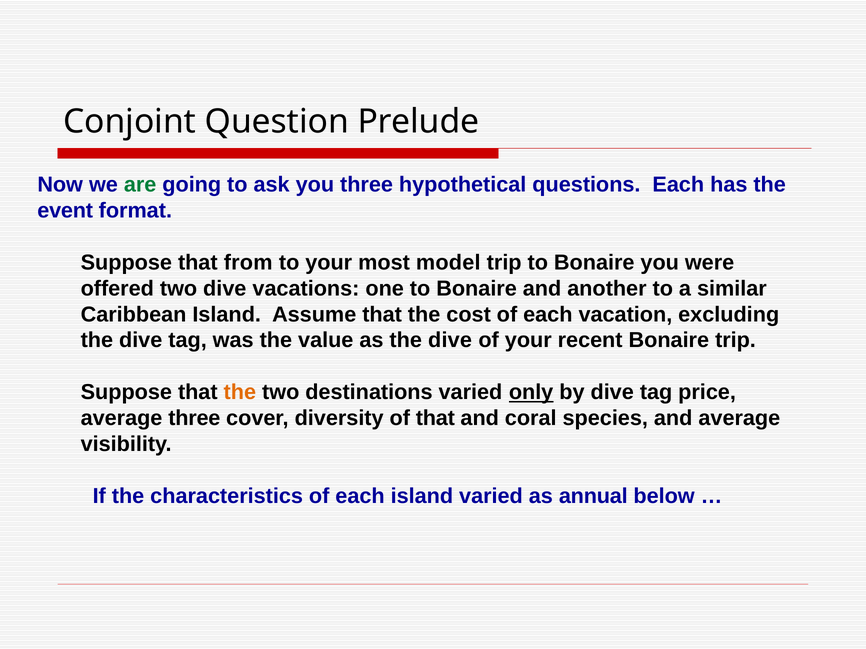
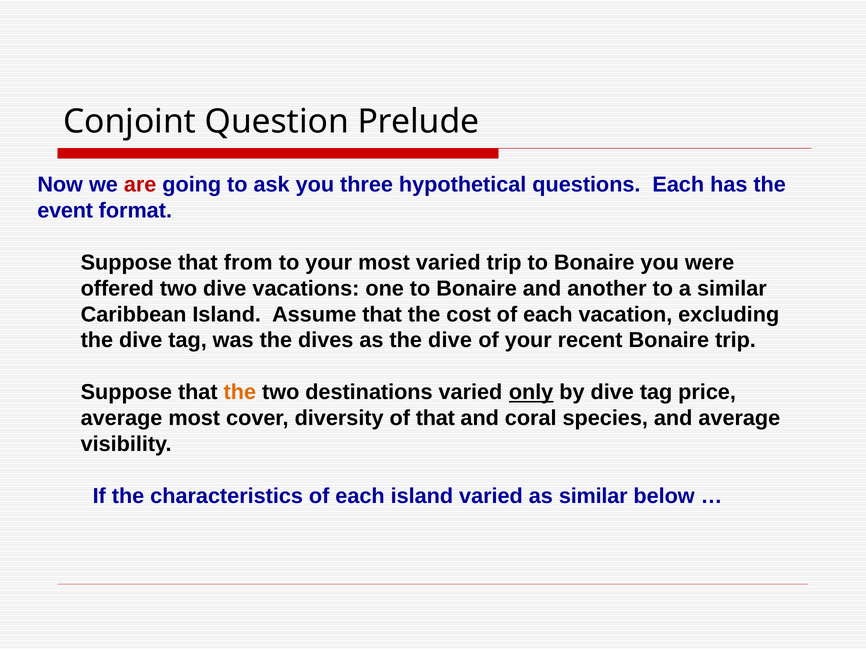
are colour: green -> red
most model: model -> varied
value: value -> dives
average three: three -> most
as annual: annual -> similar
